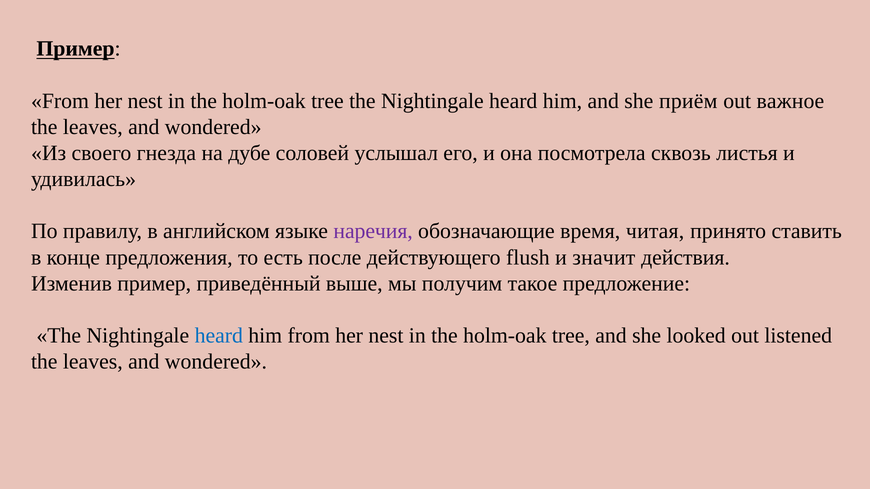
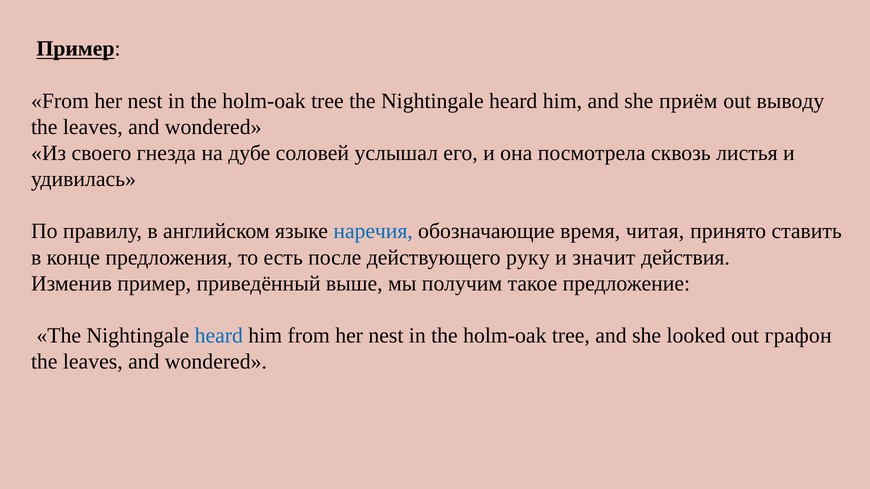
важное: важное -> выводу
наречия colour: purple -> blue
flush: flush -> руку
listened: listened -> графон
